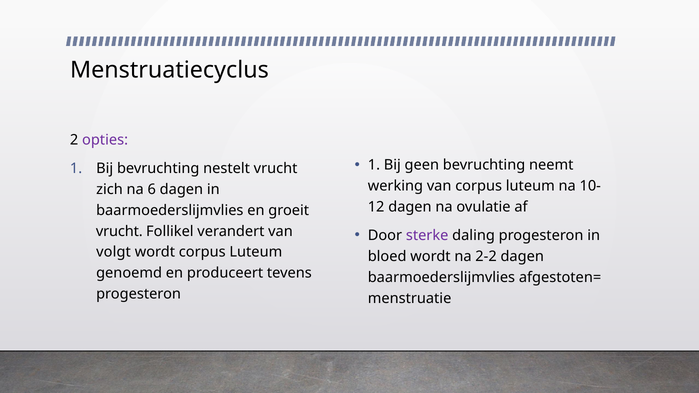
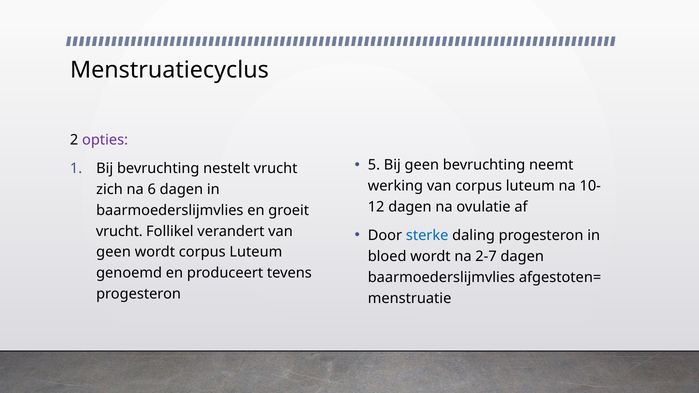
1 at (374, 165): 1 -> 5
sterke colour: purple -> blue
volgt at (114, 252): volgt -> geen
2-2: 2-2 -> 2-7
